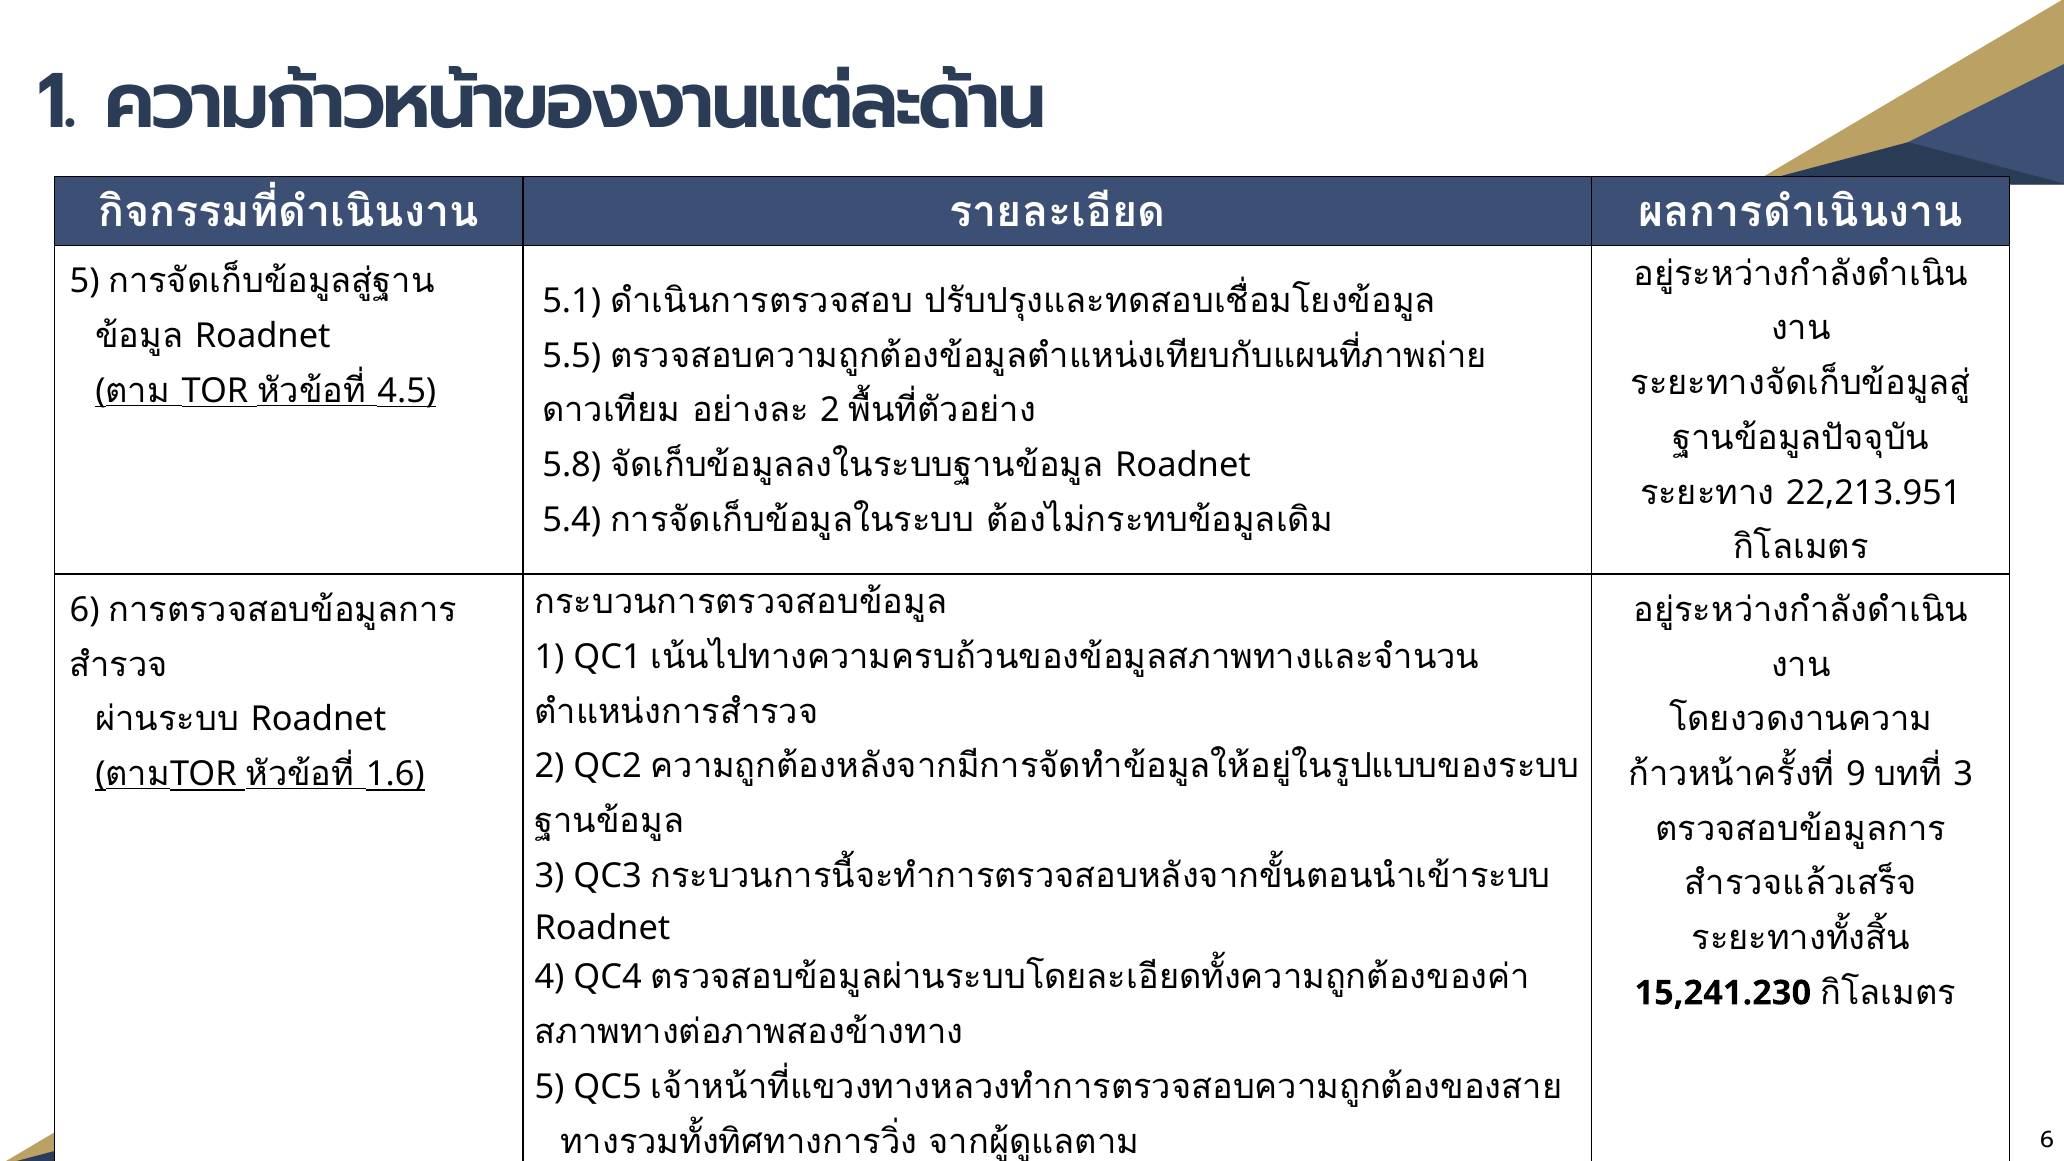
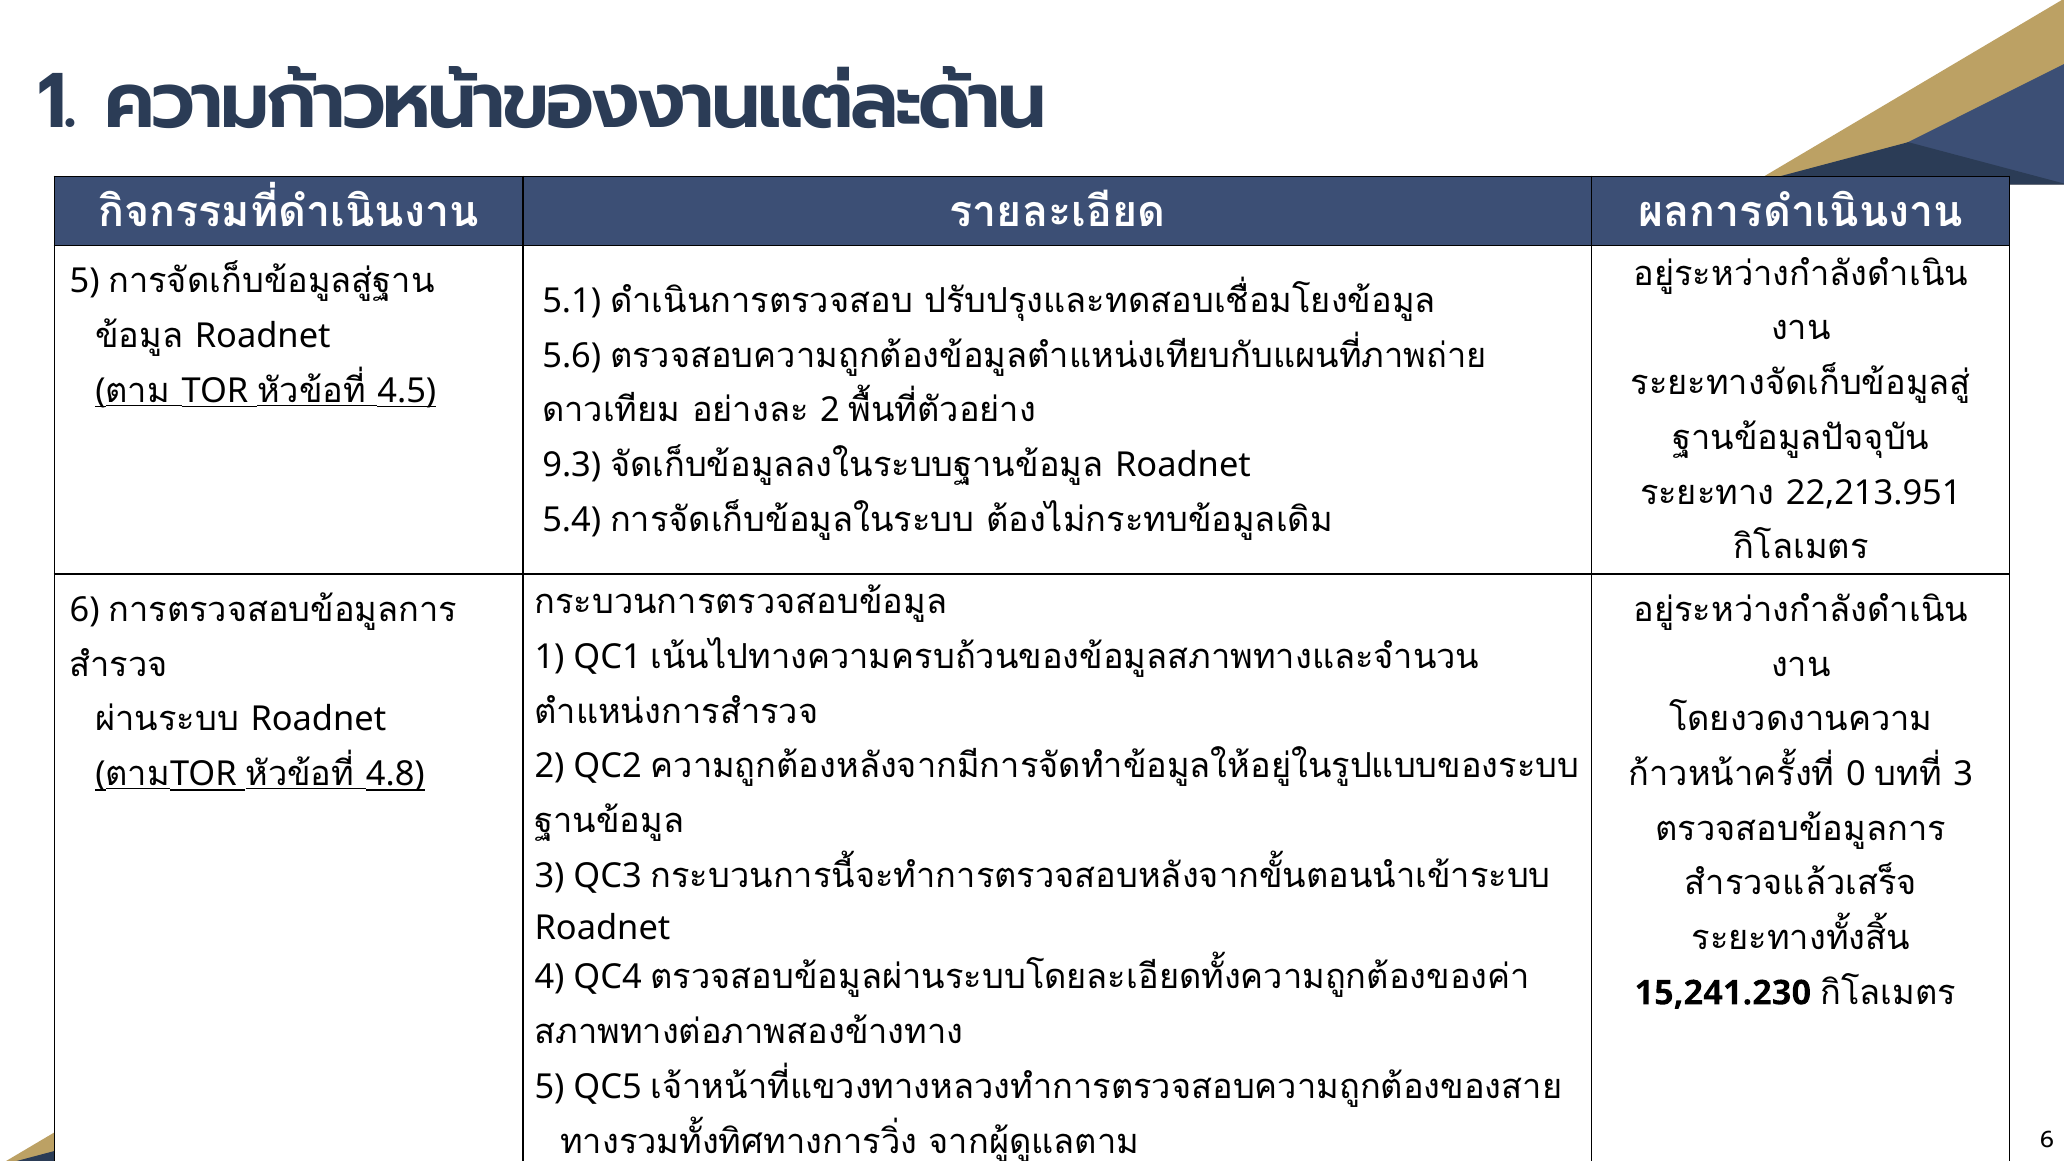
5.5: 5.5 -> 5.6
5.8: 5.8 -> 9.3
1.6 at (395, 774): 1.6 -> 4.8
9: 9 -> 0
